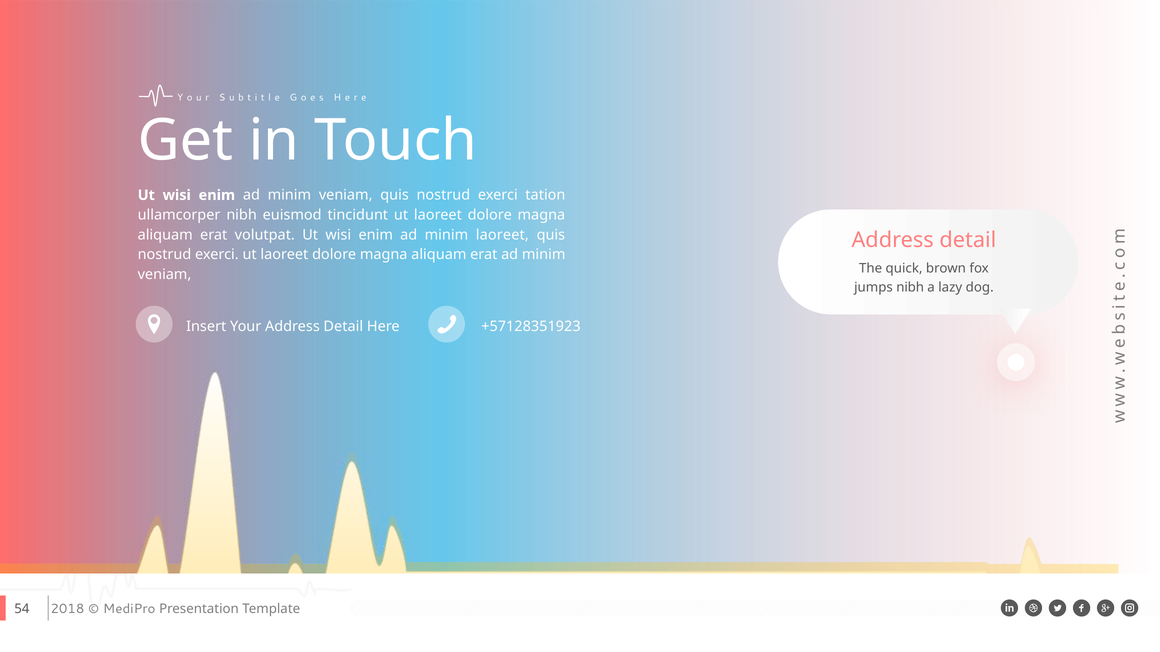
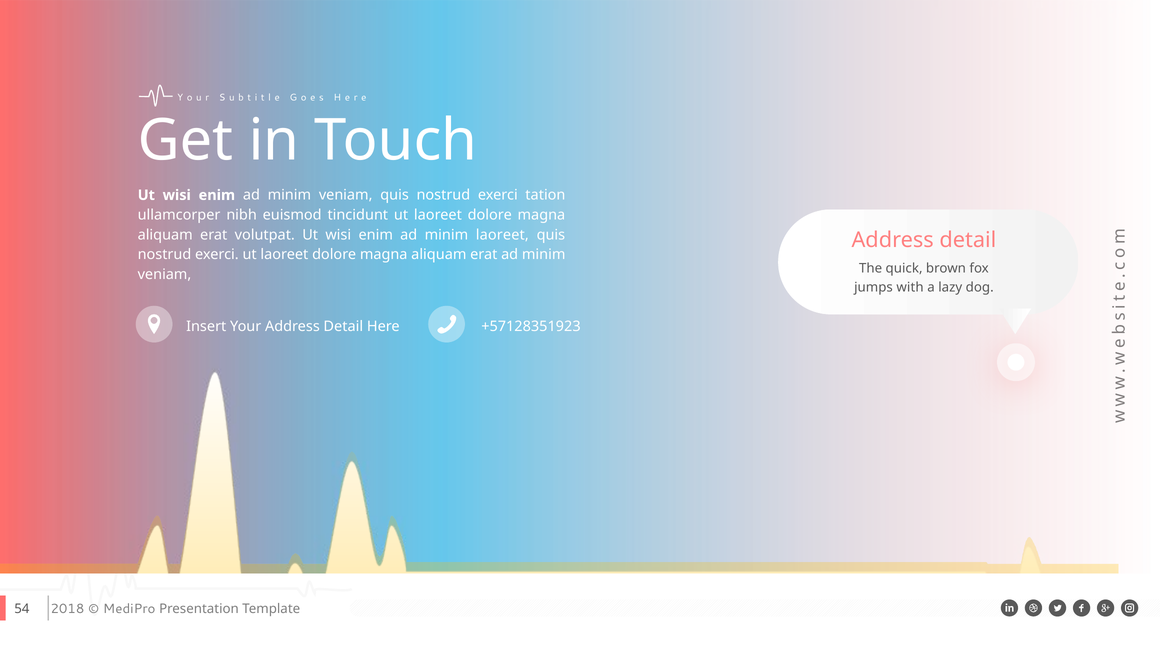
jumps nibh: nibh -> with
